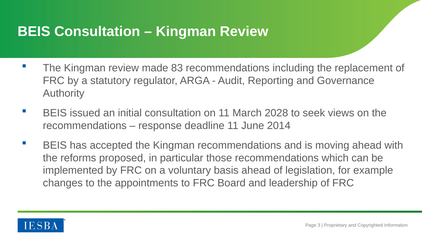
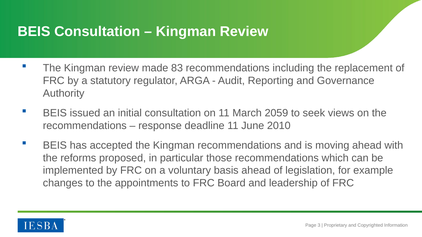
2028: 2028 -> 2059
2014: 2014 -> 2010
